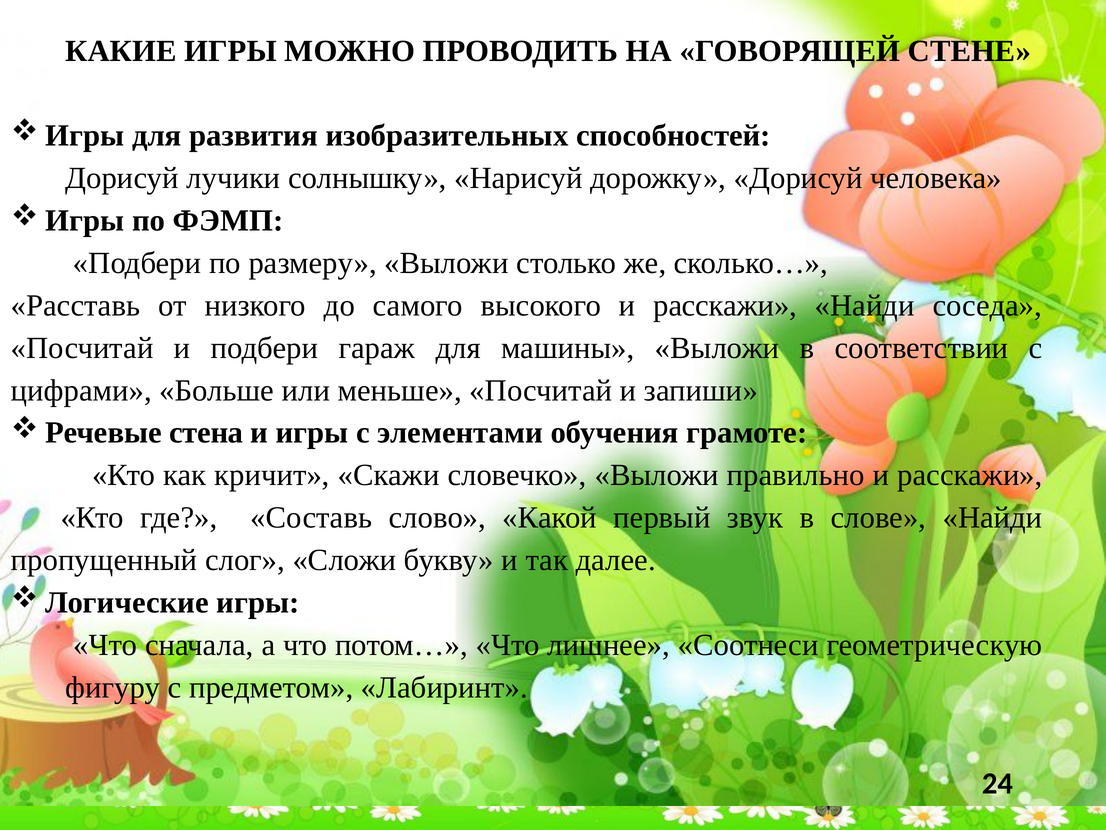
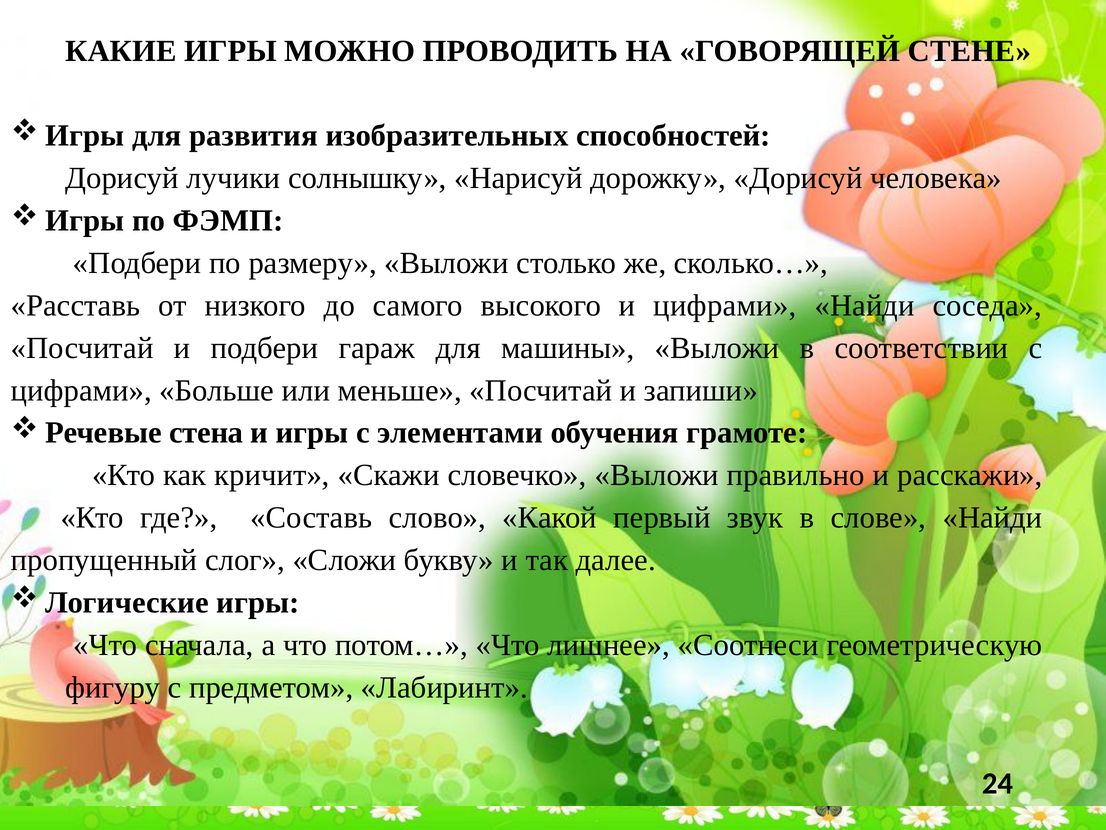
высокого и расскажи: расскажи -> цифрами
